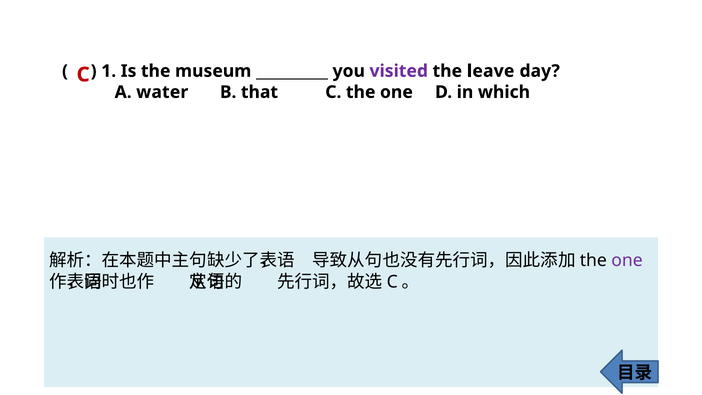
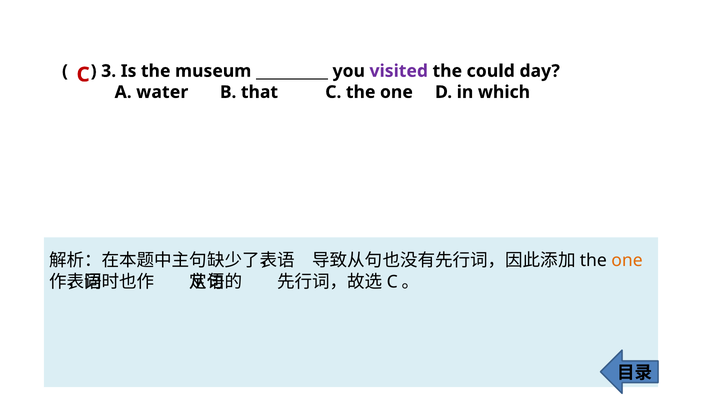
1: 1 -> 3
leave: leave -> could
one at (627, 261) colour: purple -> orange
